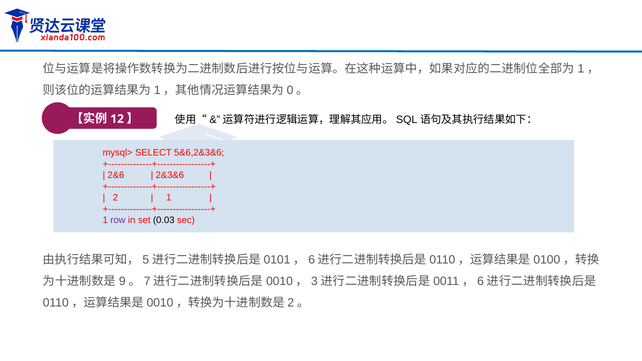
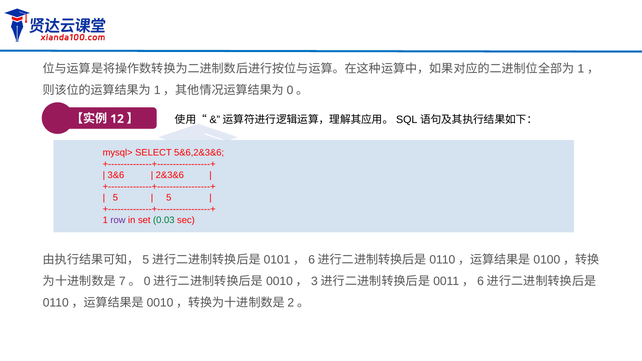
2&6: 2&6 -> 3&6
2 at (115, 198): 2 -> 5
1 at (169, 198): 1 -> 5
0.03 colour: black -> green
9: 9 -> 7
7: 7 -> 0
